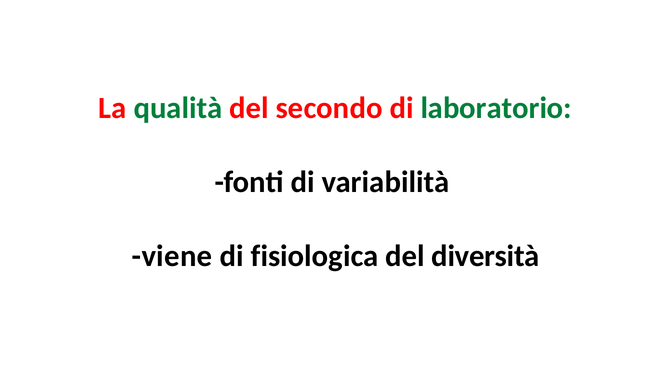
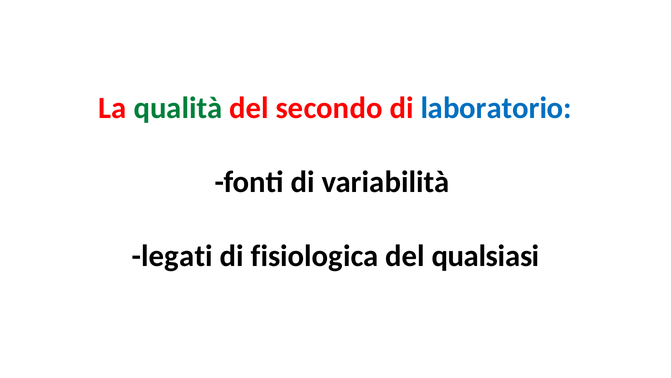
laboratorio colour: green -> blue
viene: viene -> legati
diversità: diversità -> qualsiasi
